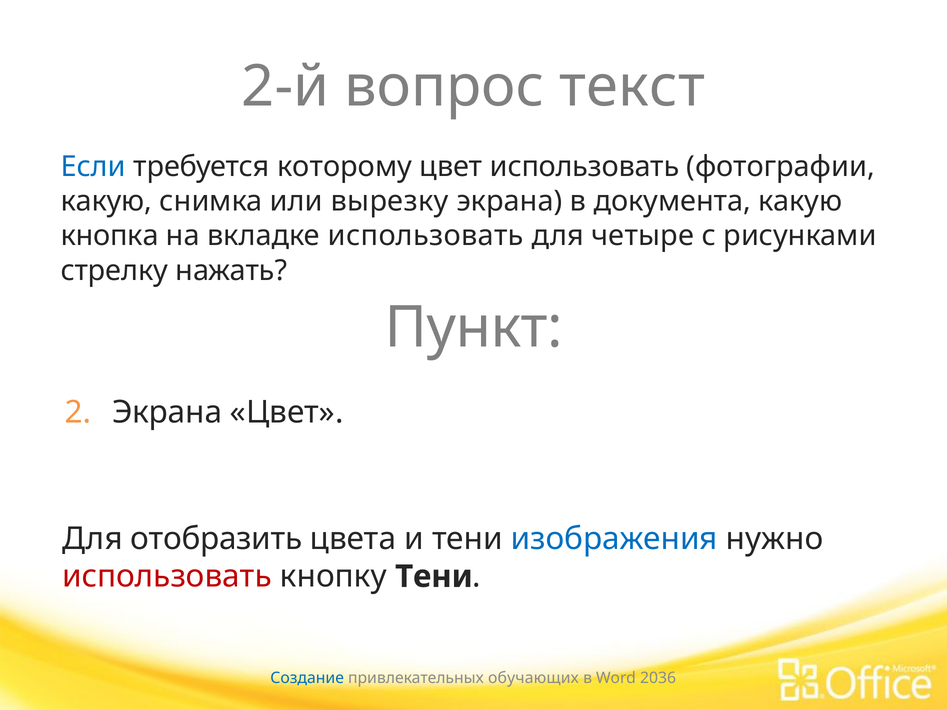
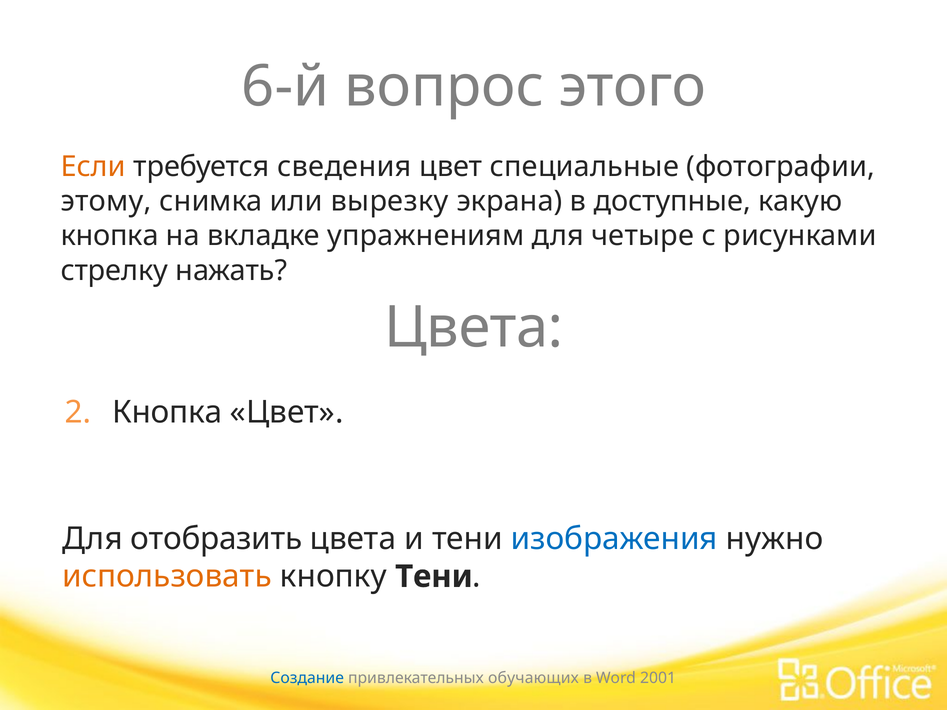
2-й: 2-й -> 6-й
текст: текст -> этого
Если colour: blue -> orange
которому: которому -> сведения
цвет использовать: использовать -> специальные
какую at (106, 201): какую -> этому
документа: документа -> доступные
вкладке использовать: использовать -> упражнениям
Пункт at (474, 328): Пункт -> Цвета
Экрана at (167, 413): Экрана -> Кнопка
использовать at (167, 577) colour: red -> orange
2036: 2036 -> 2001
